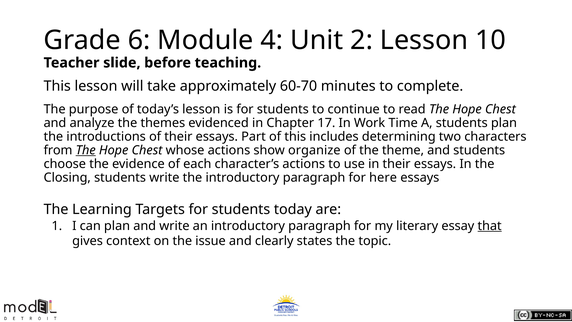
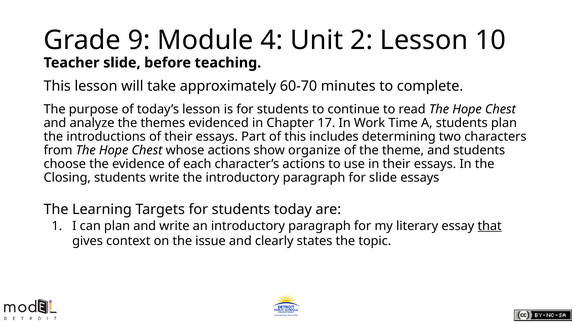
6: 6 -> 9
The at (86, 150) underline: present -> none
for here: here -> slide
